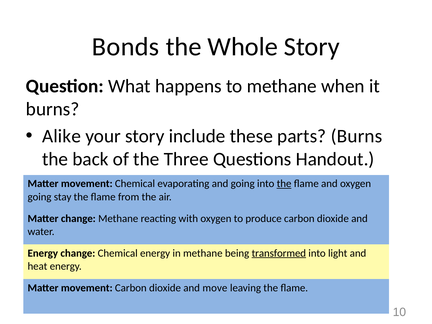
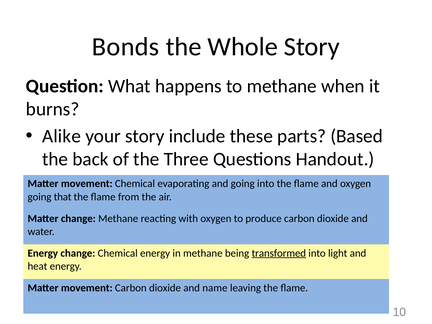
parts Burns: Burns -> Based
the at (284, 184) underline: present -> none
stay: stay -> that
move: move -> name
